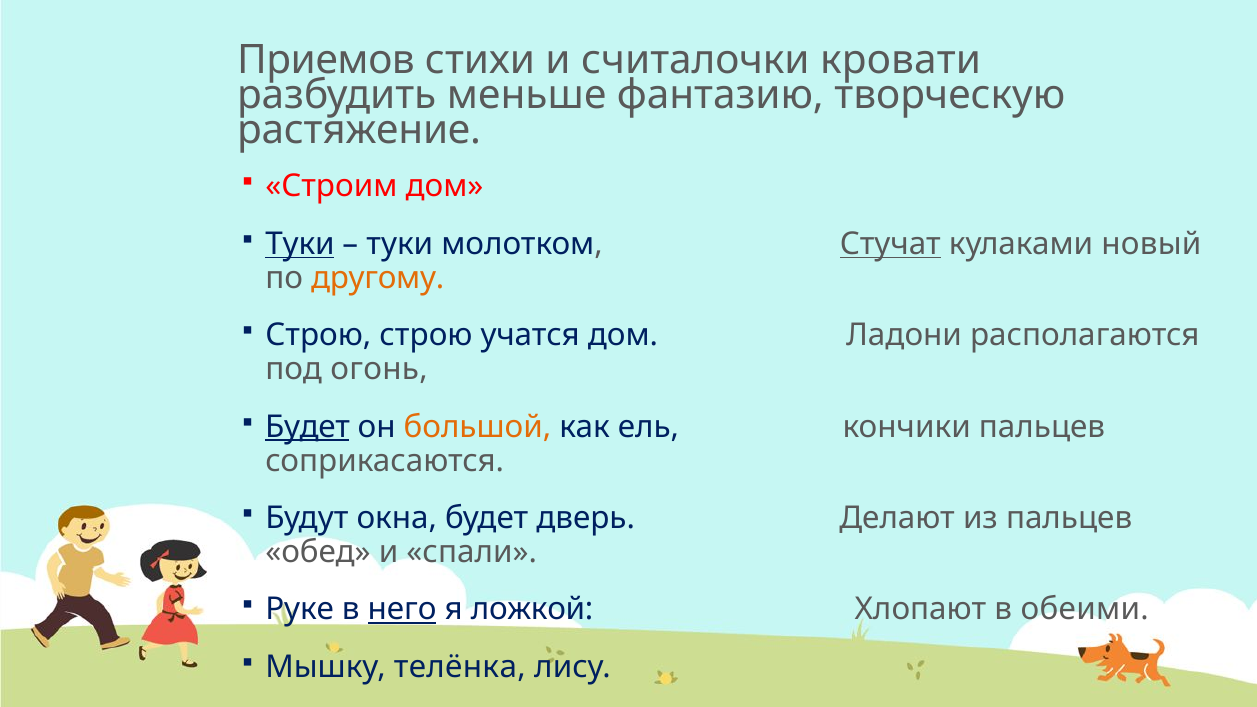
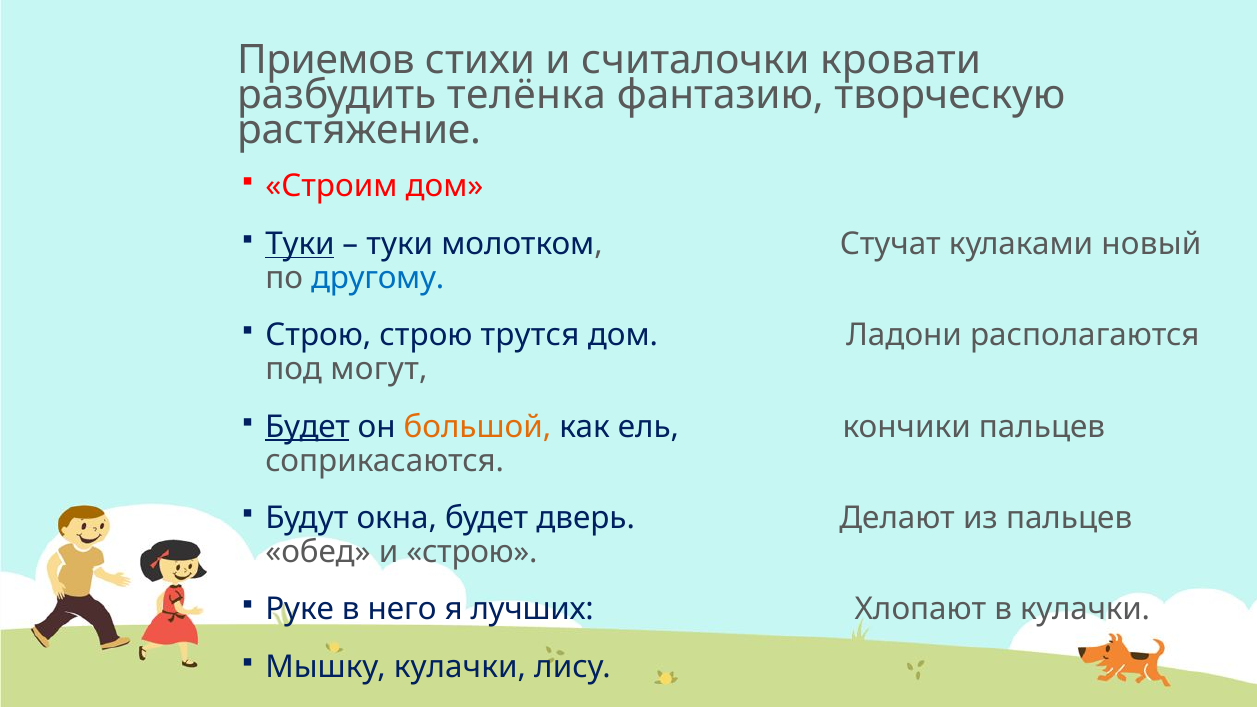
меньше: меньше -> телёнка
Стучат underline: present -> none
другому colour: orange -> blue
учатся: учатся -> трутся
огонь: огонь -> могут
и спали: спали -> строю
него underline: present -> none
ложкой: ложкой -> лучших
в обеими: обеими -> кулачки
Мышку телёнка: телёнка -> кулачки
